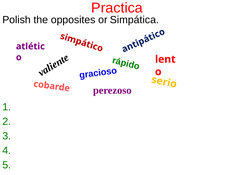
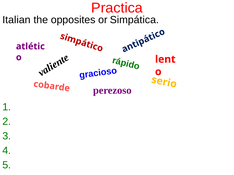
Polish: Polish -> Italian
